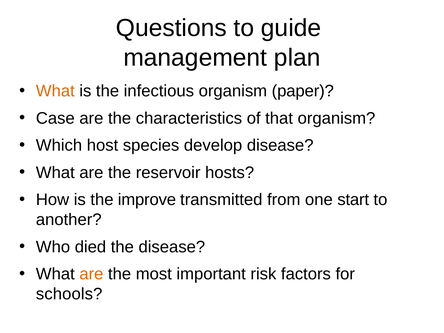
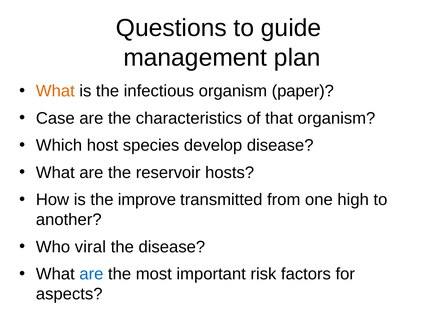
start: start -> high
died: died -> viral
are at (91, 274) colour: orange -> blue
schools: schools -> aspects
